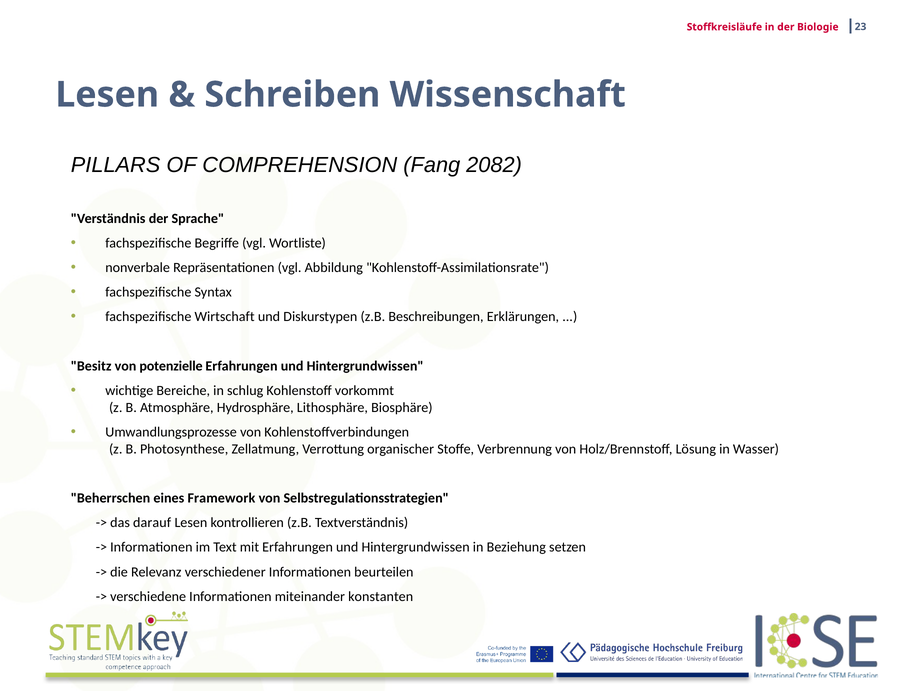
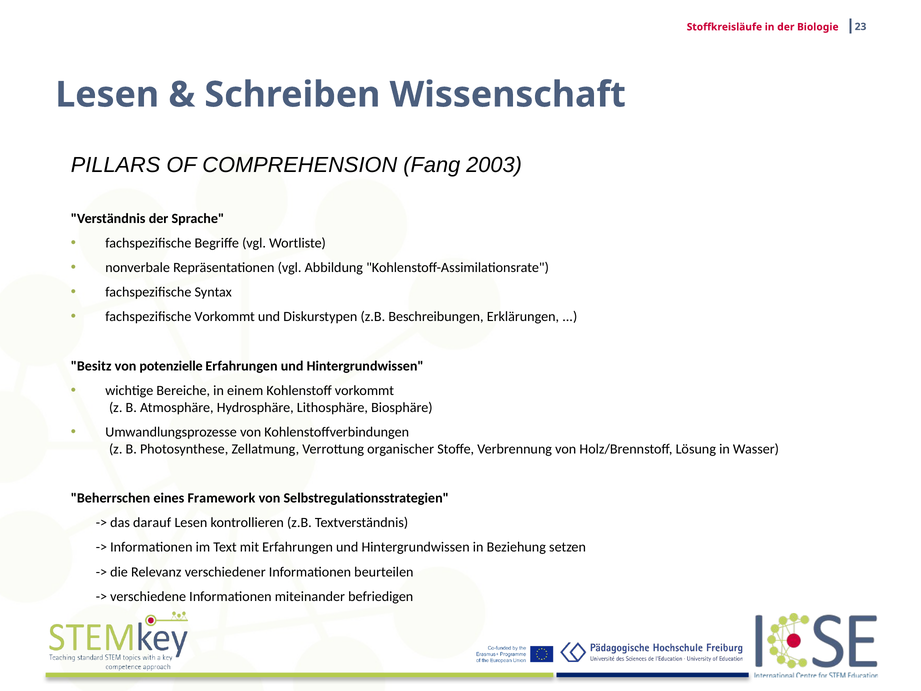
2082: 2082 -> 2003
fachspezifische Wirtschaft: Wirtschaft -> Vorkommt
schlug: schlug -> einem
konstanten: konstanten -> befriedigen
